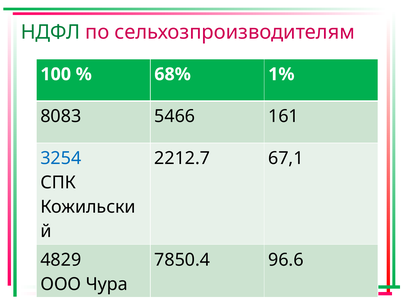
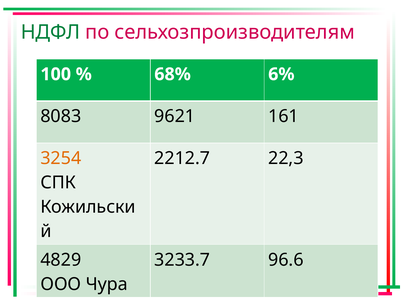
1%: 1% -> 6%
5466: 5466 -> 9621
3254 colour: blue -> orange
67,1: 67,1 -> 22,3
7850.4: 7850.4 -> 3233.7
